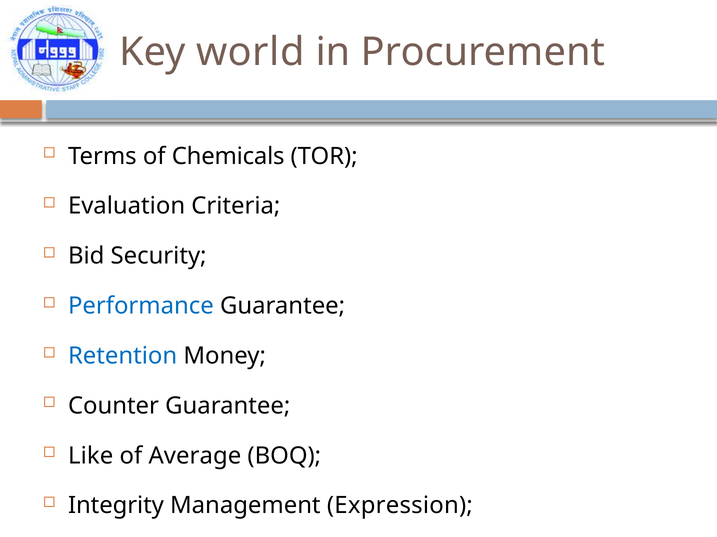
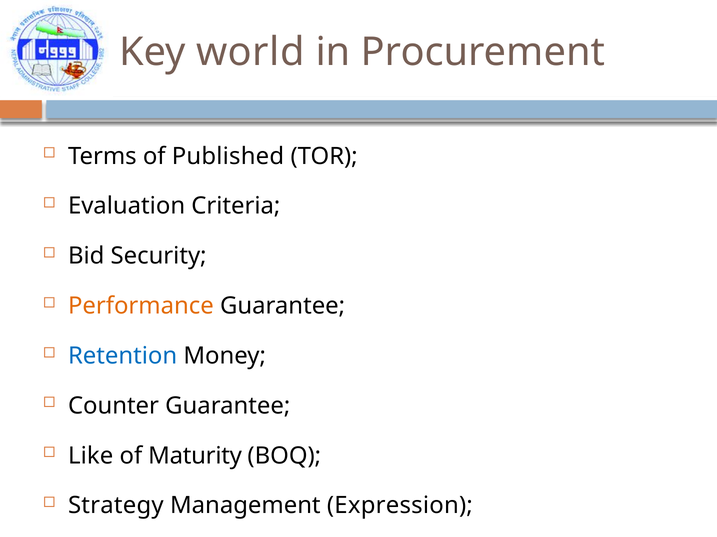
Chemicals: Chemicals -> Published
Performance colour: blue -> orange
Average: Average -> Maturity
Integrity: Integrity -> Strategy
